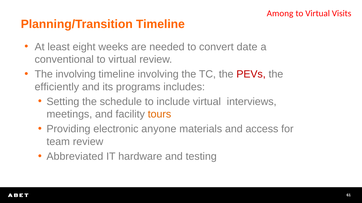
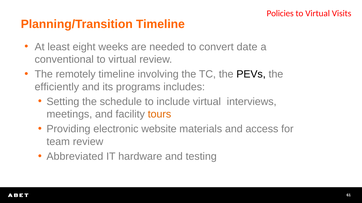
Among: Among -> Policies
The involving: involving -> remotely
PEVs colour: red -> black
anyone: anyone -> website
